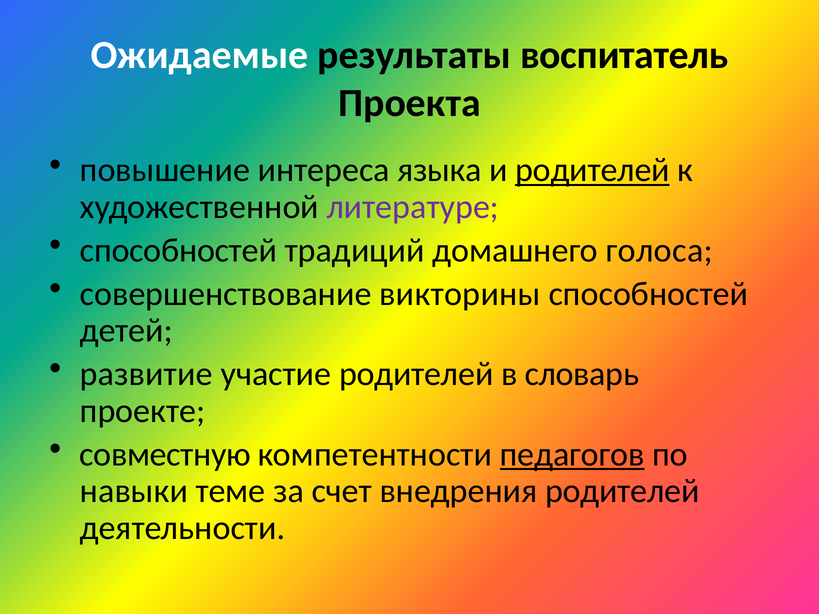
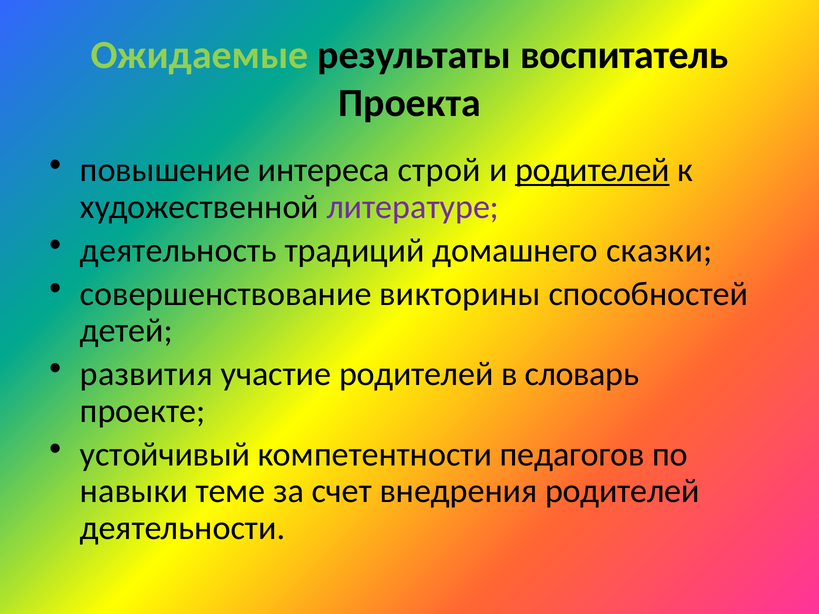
Ожидаемые colour: white -> light green
языка: языка -> строй
способностей at (178, 251): способностей -> деятельность
голоса: голоса -> сказки
развитие: развитие -> развития
совместную: совместную -> устойчивый
педагогов underline: present -> none
